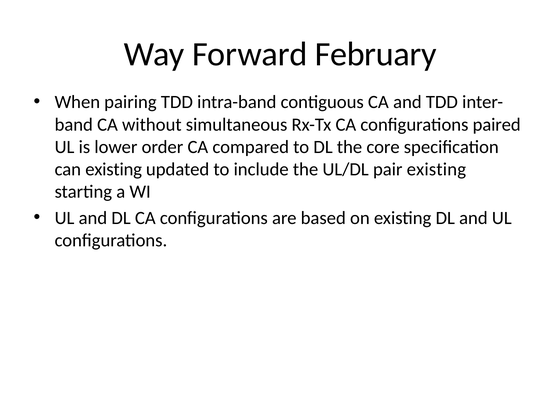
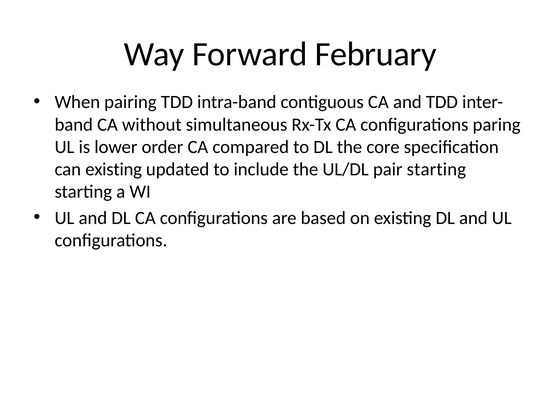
paired: paired -> paring
pair existing: existing -> starting
